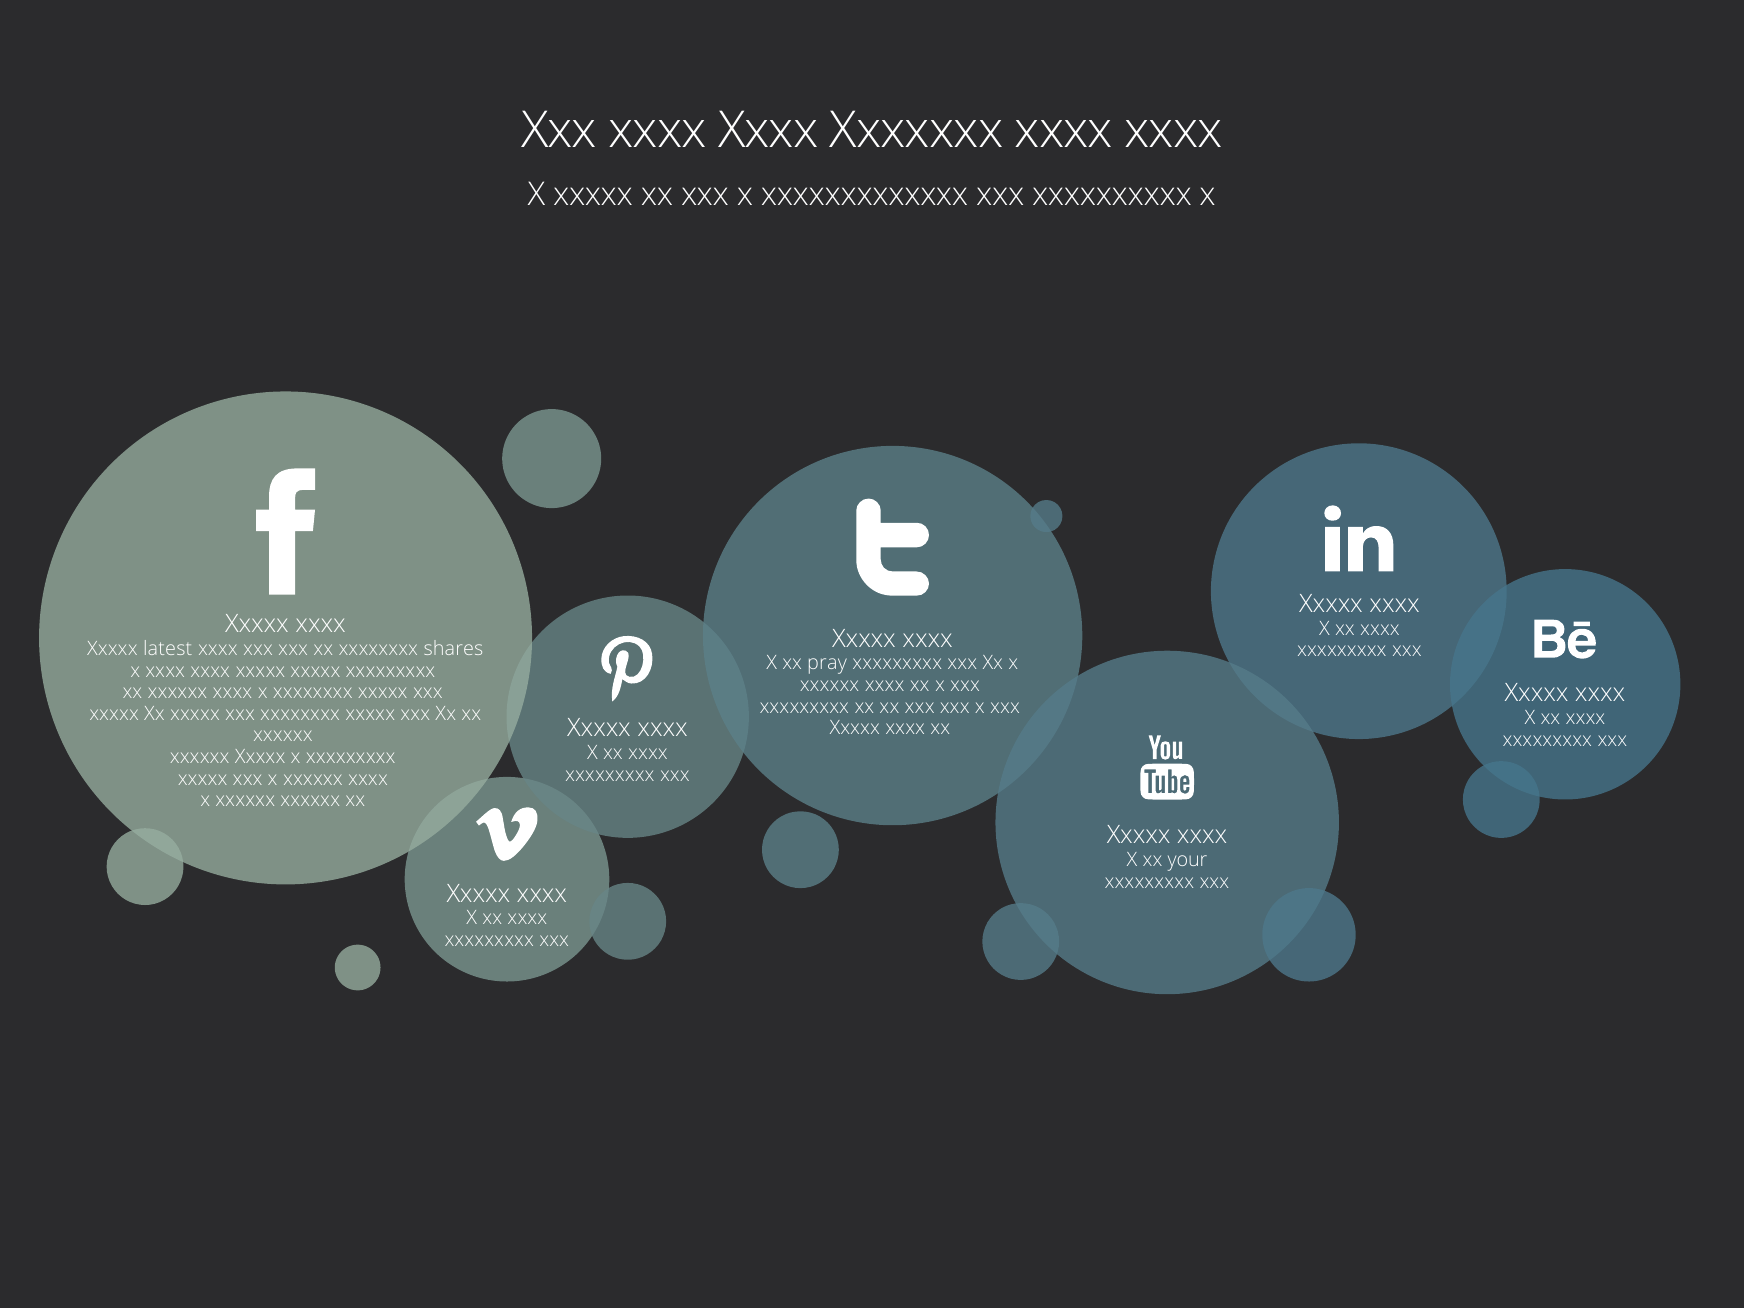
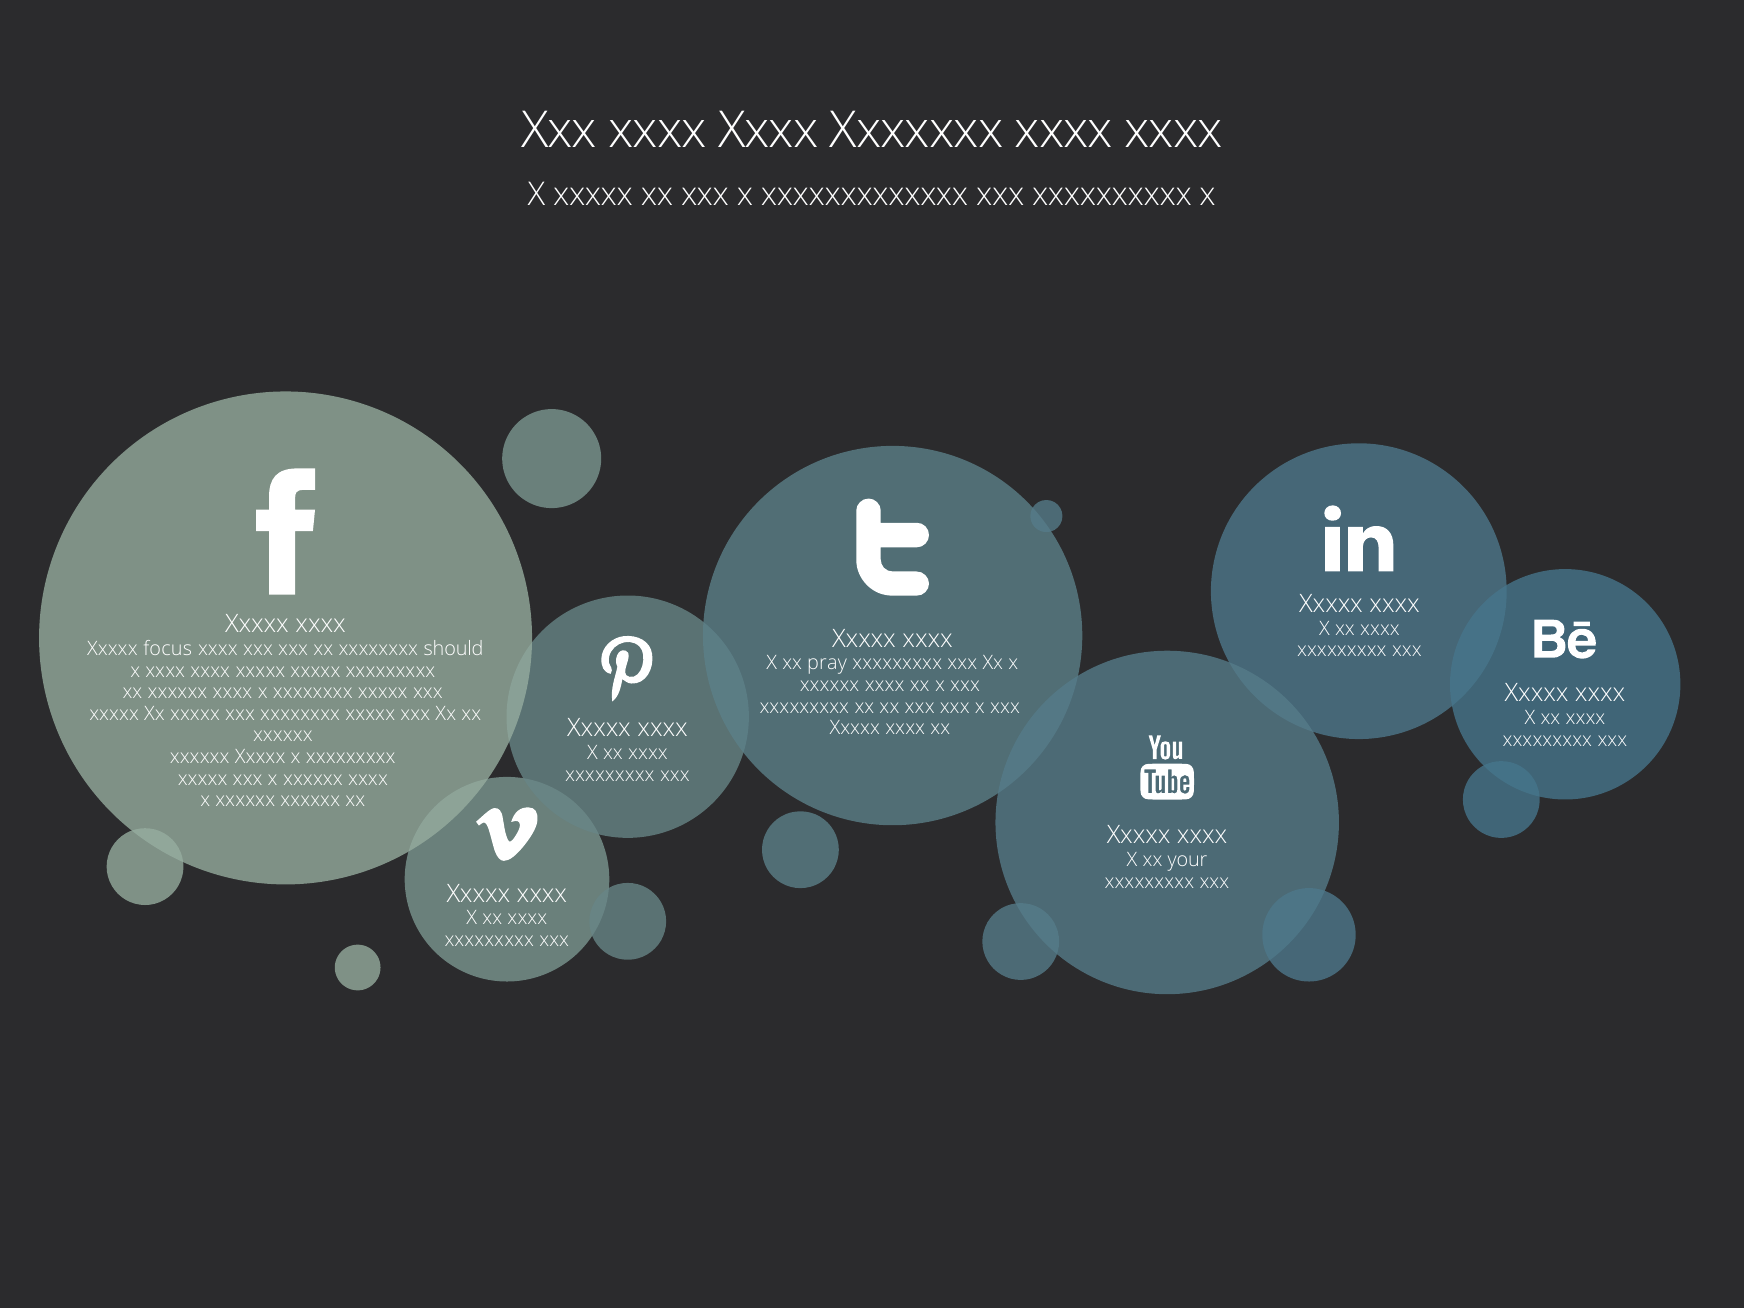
latest: latest -> focus
shares: shares -> should
